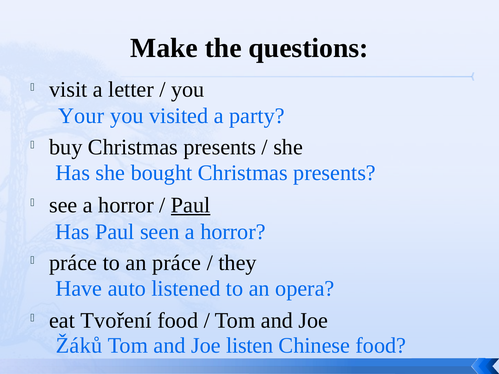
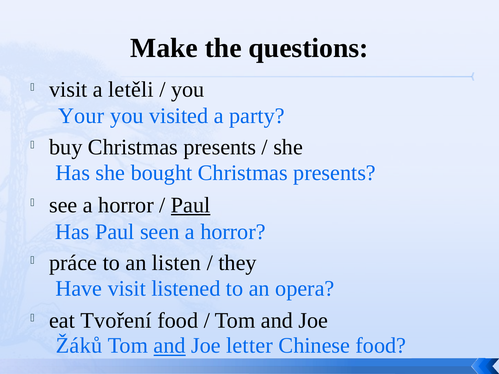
letter: letter -> letěli
an práce: práce -> listen
Have auto: auto -> visit
and at (170, 346) underline: none -> present
listen: listen -> letter
